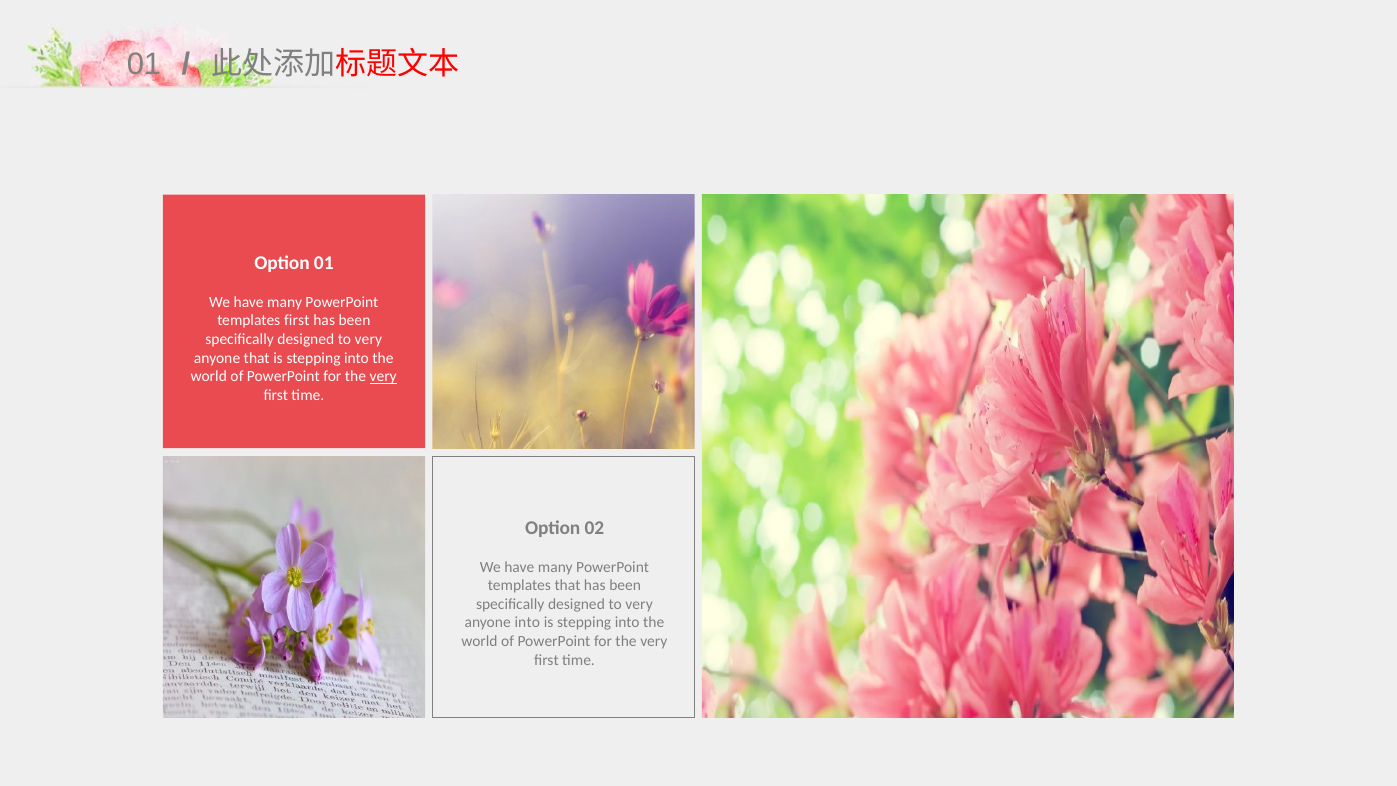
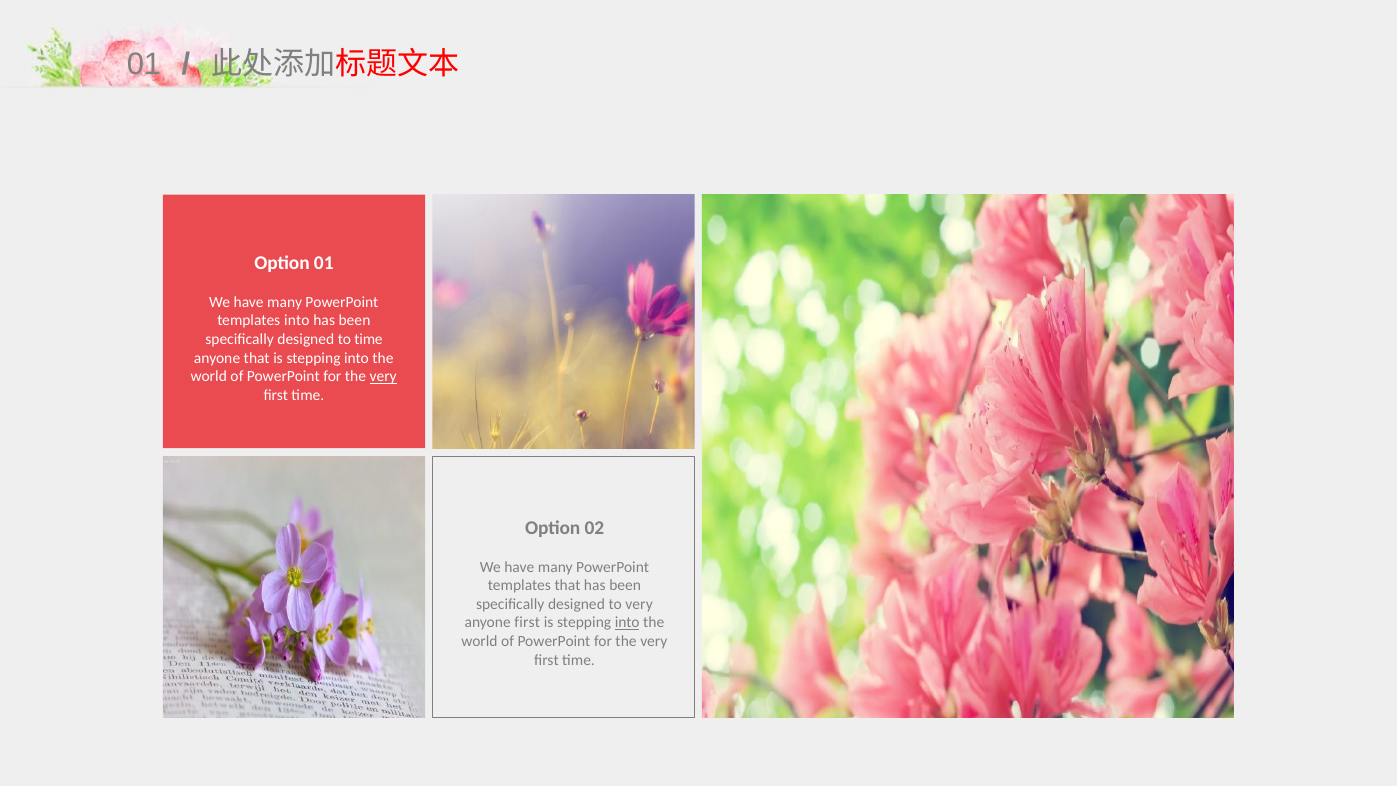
templates first: first -> into
very at (368, 339): very -> time
anyone into: into -> first
into at (627, 623) underline: none -> present
